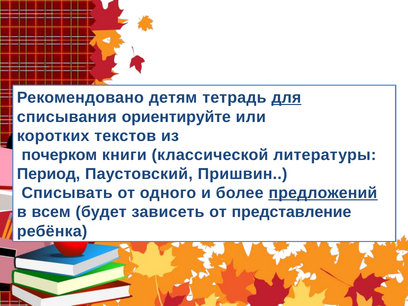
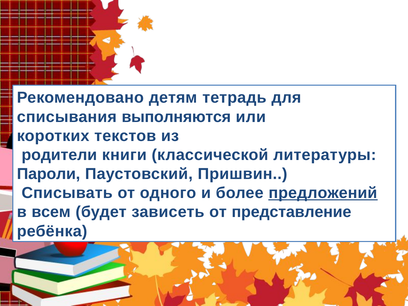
для underline: present -> none
ориентируйте: ориентируйте -> выполняются
почерком: почерком -> родители
Период: Период -> Пароли
